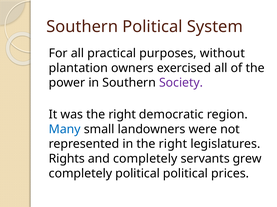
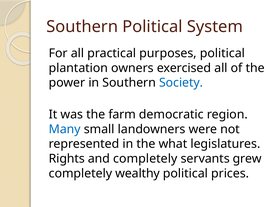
purposes without: without -> political
Society colour: purple -> blue
was the right: right -> farm
in the right: right -> what
completely political: political -> wealthy
